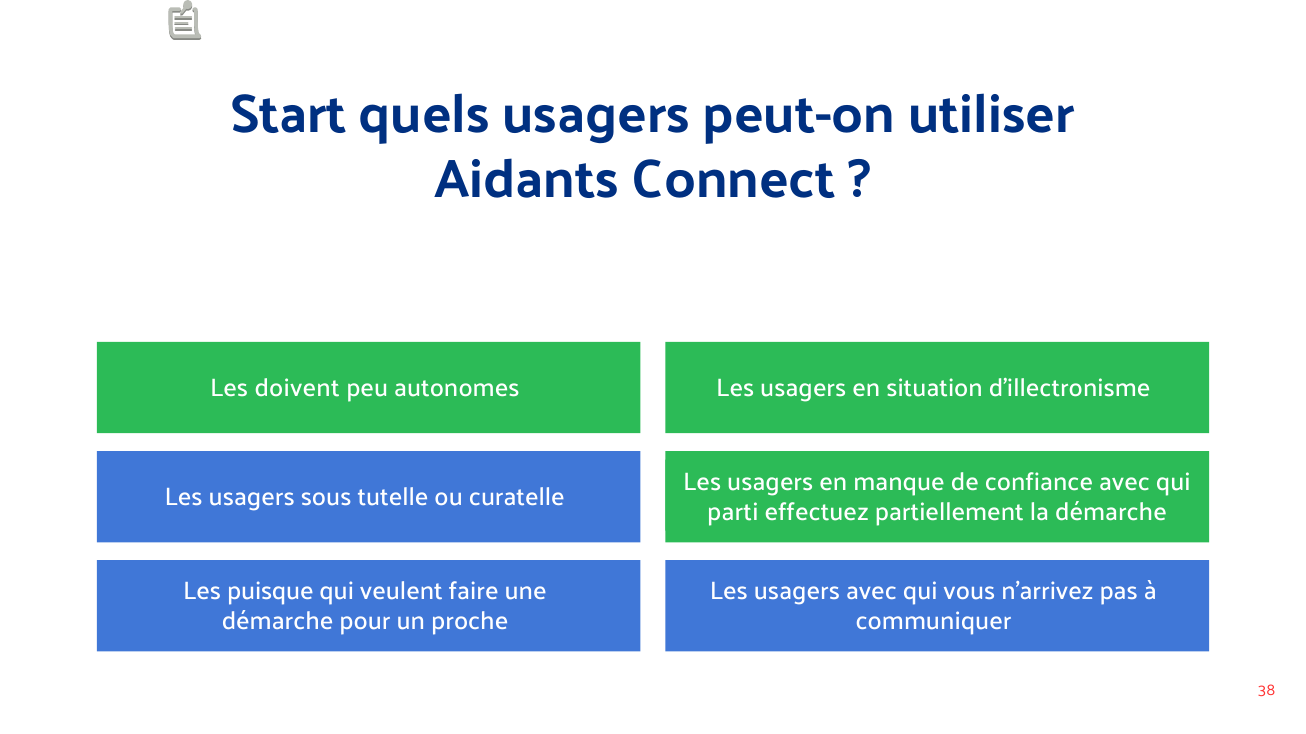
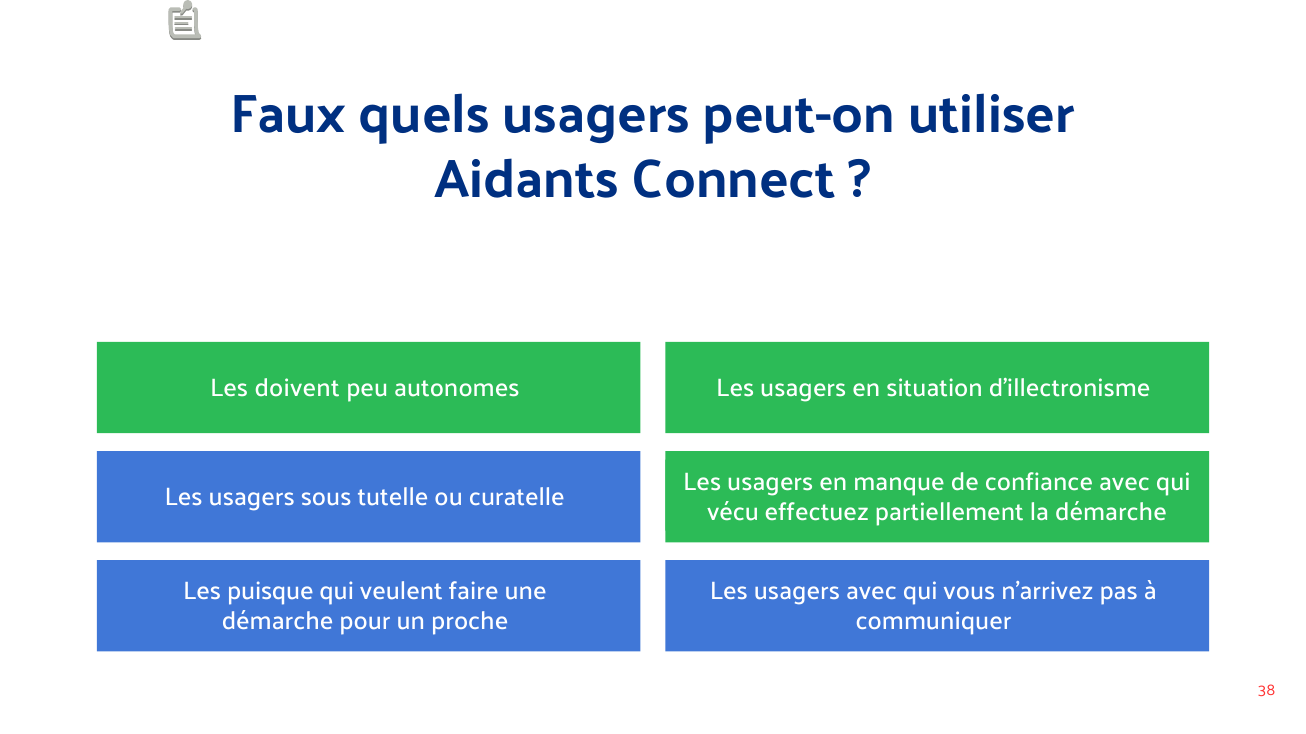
Start: Start -> Faux
parti: parti -> vécu
